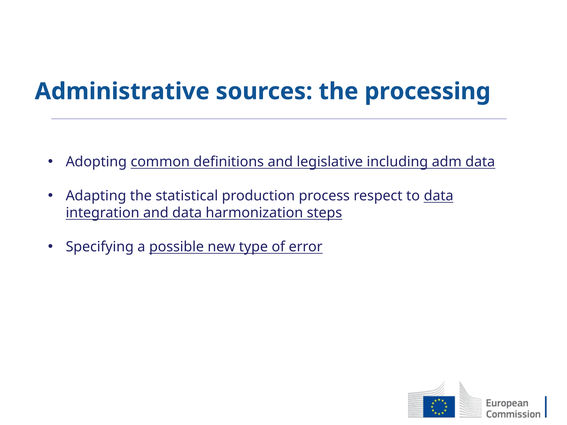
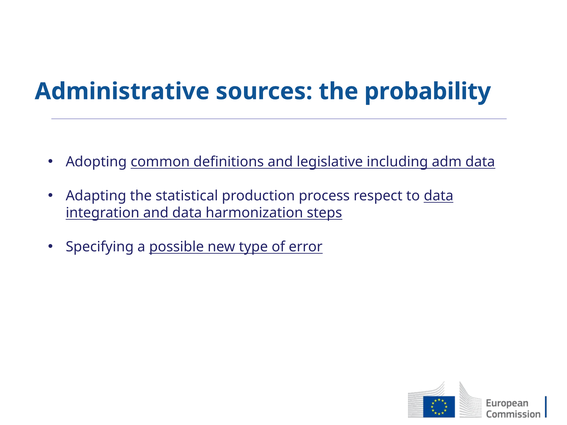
processing: processing -> probability
